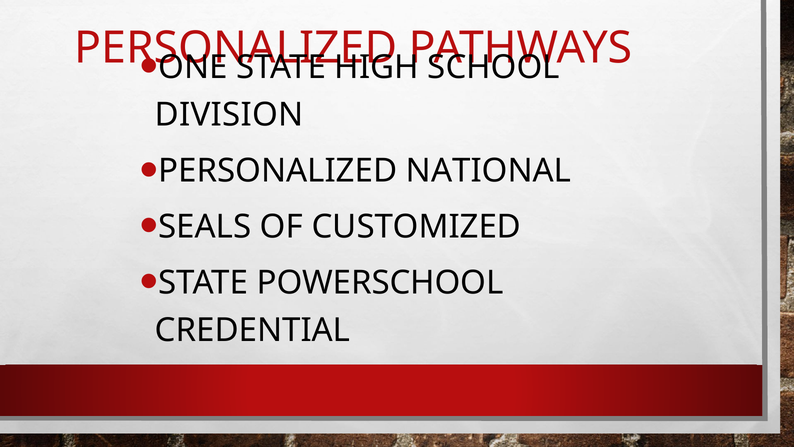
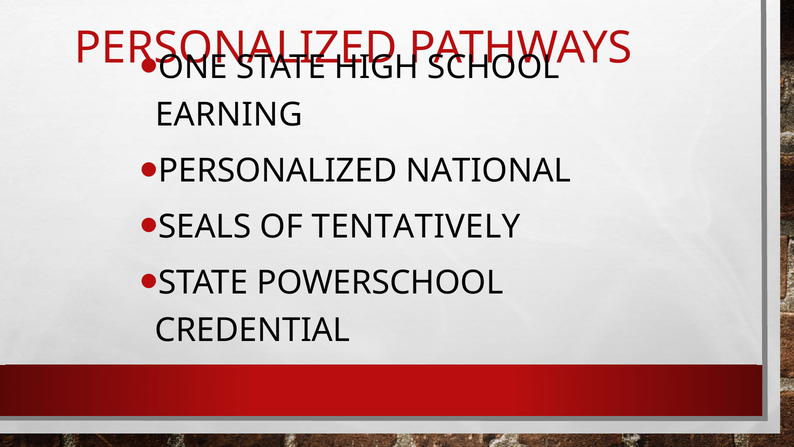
DIVISION: DIVISION -> EARNING
CUSTOMIZED: CUSTOMIZED -> TENTATIVELY
